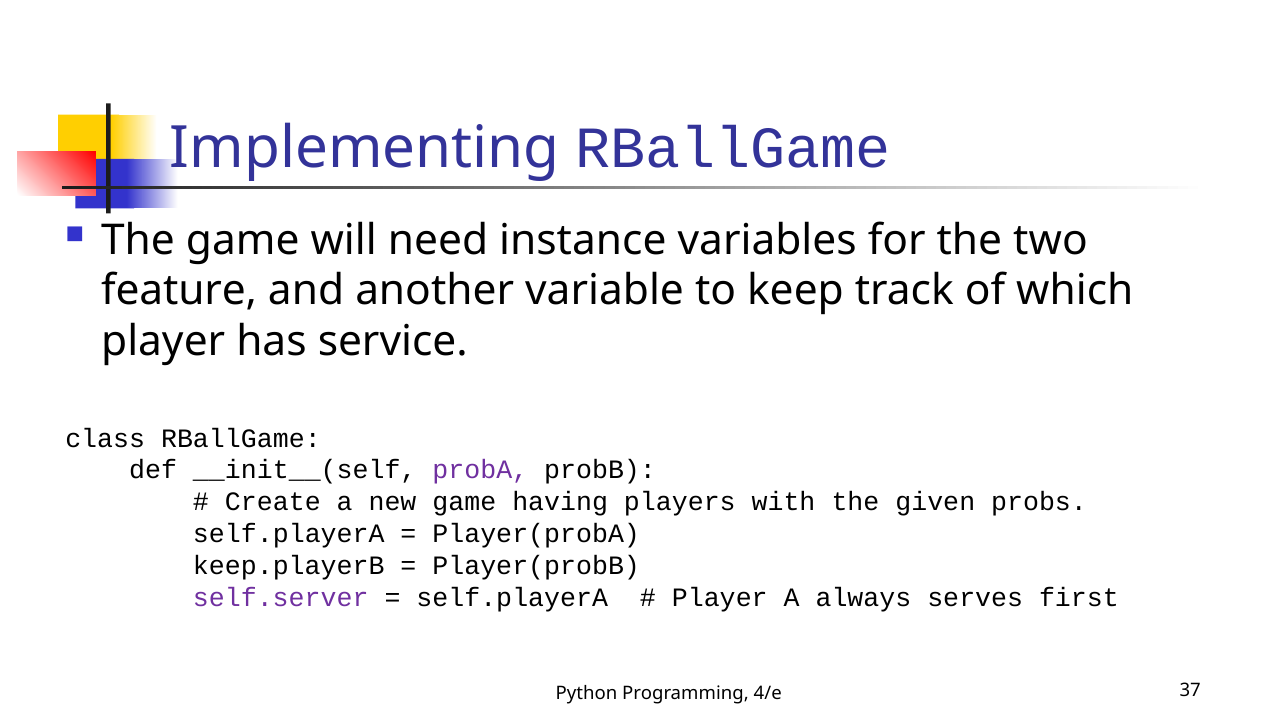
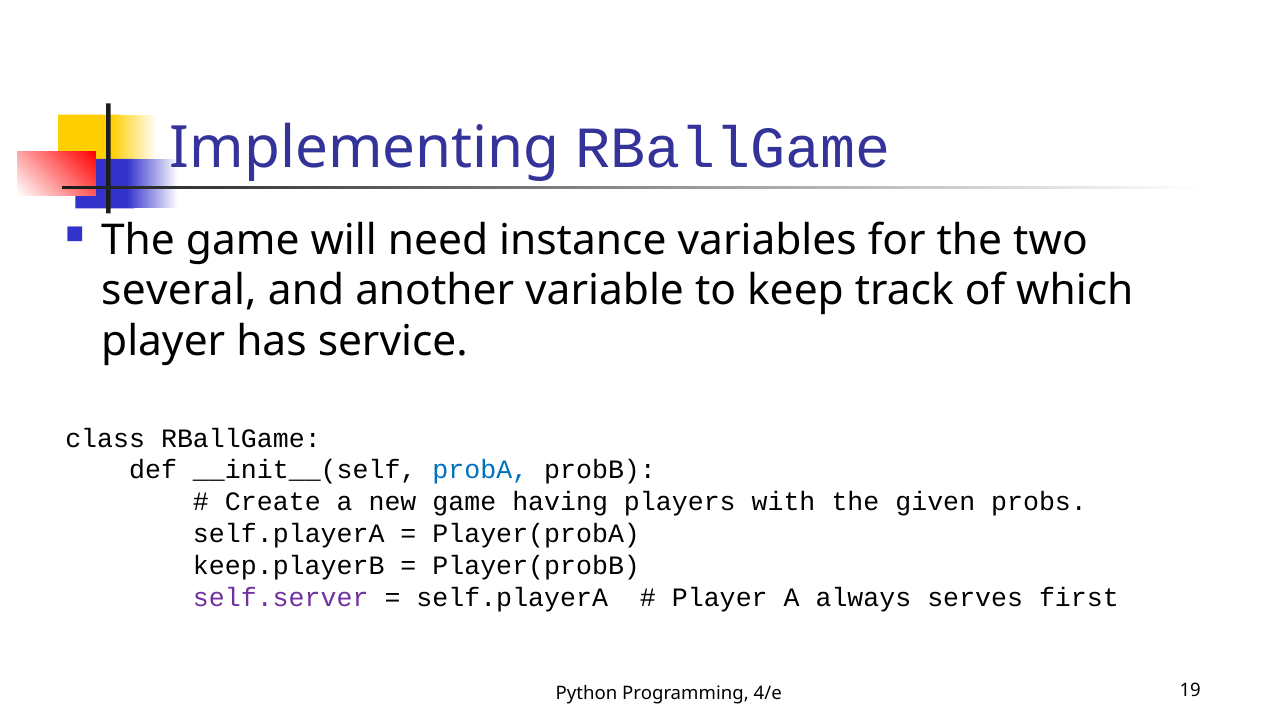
feature: feature -> several
probA colour: purple -> blue
37: 37 -> 19
